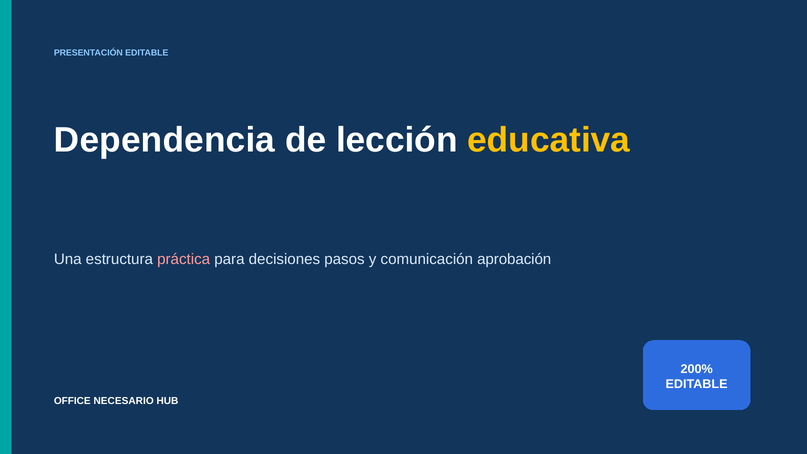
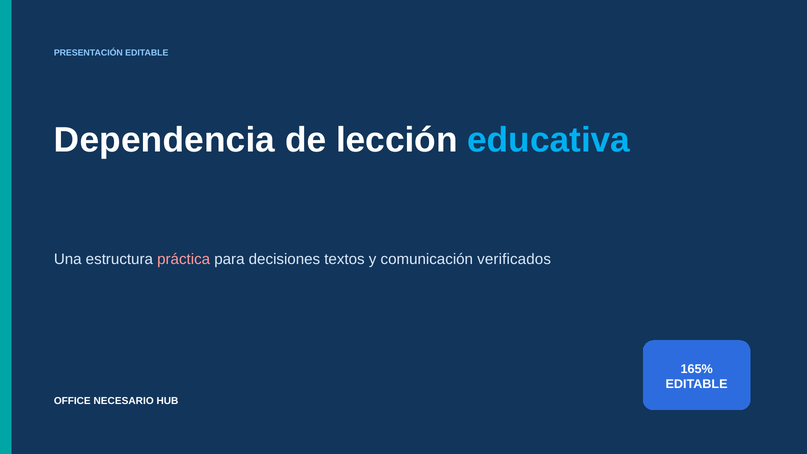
educativa colour: yellow -> light blue
pasos: pasos -> textos
aprobación: aprobación -> verificados
200%: 200% -> 165%
